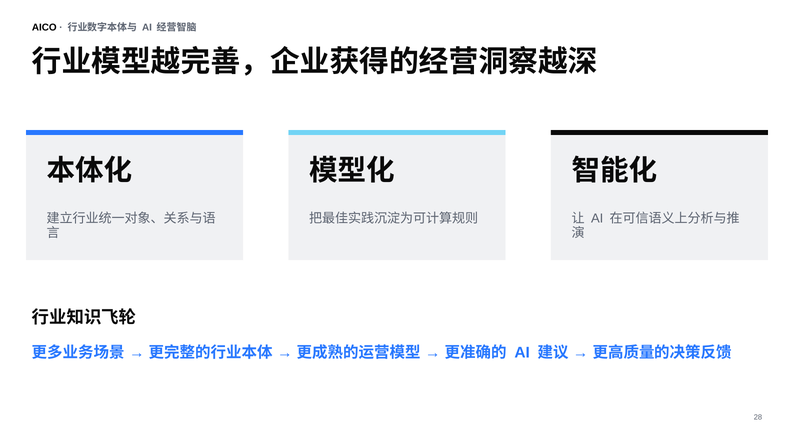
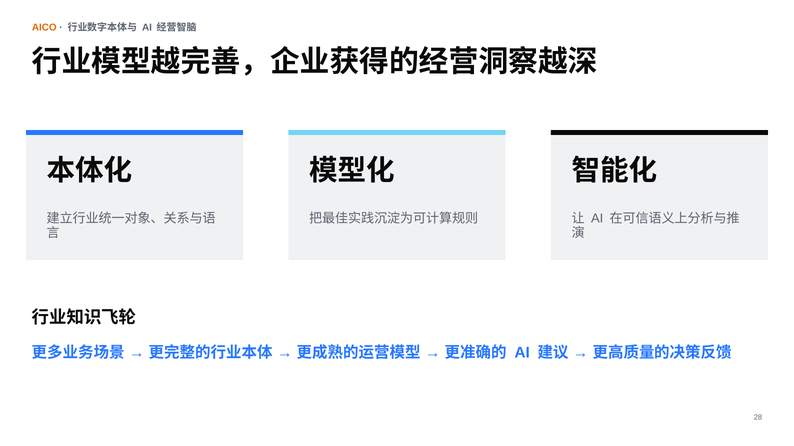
AICO colour: black -> orange
